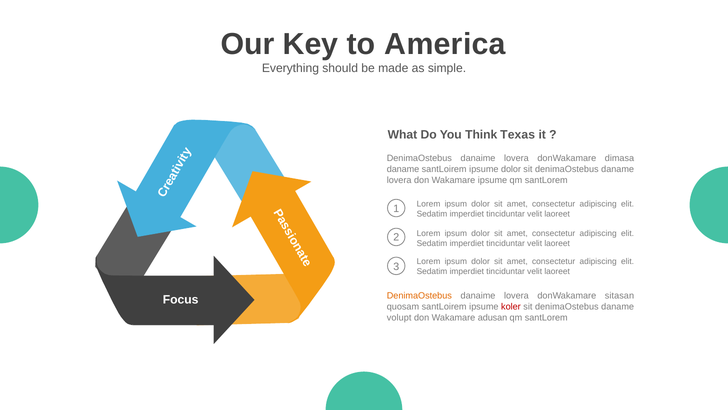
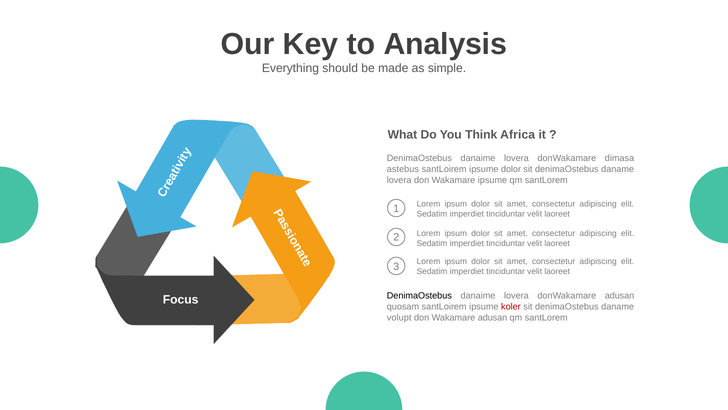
America: America -> Analysis
Texas: Texas -> Africa
daname at (403, 169): daname -> astebus
DenimaOstebus at (419, 295) colour: orange -> black
donWakamare sitasan: sitasan -> adusan
